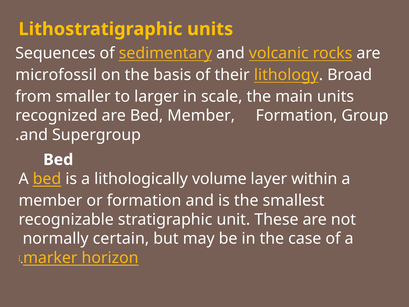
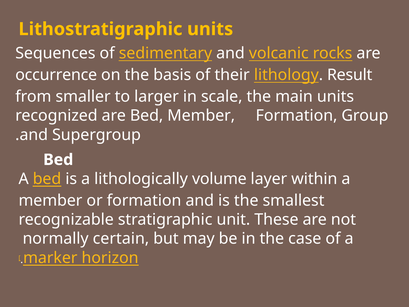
microfossil: microfossil -> occurrence
Broad: Broad -> Result
